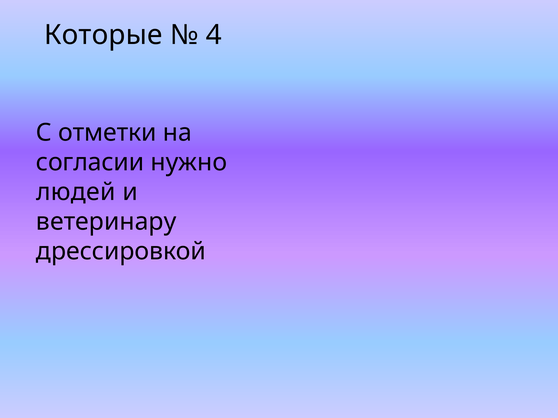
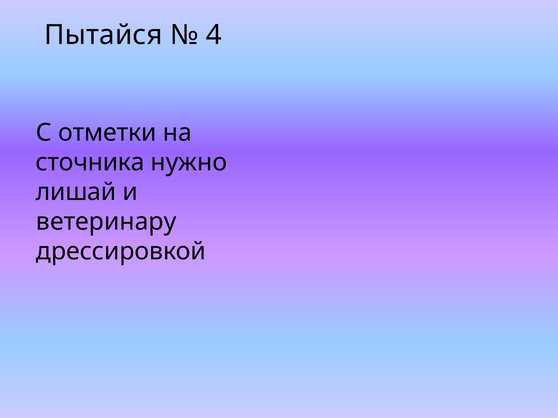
Которые: Которые -> Пытайся
согласии: согласии -> сточника
людей: людей -> лишай
